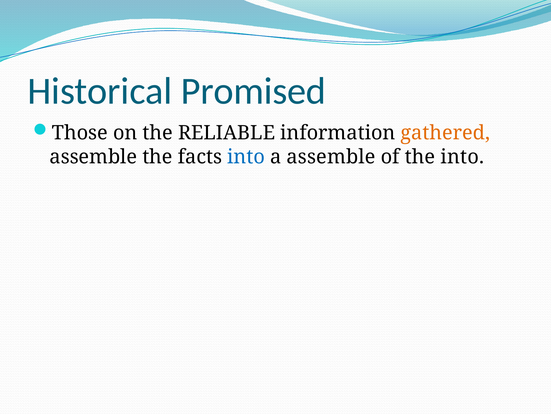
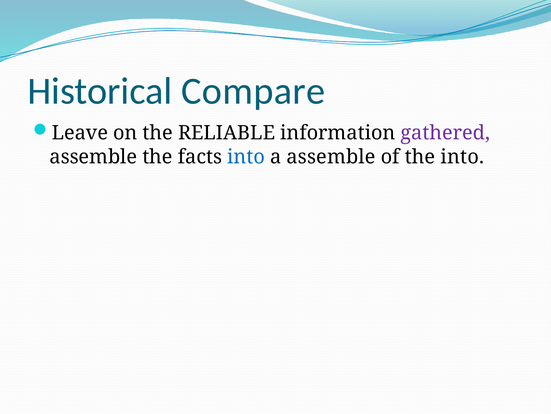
Promised: Promised -> Compare
Those: Those -> Leave
gathered colour: orange -> purple
